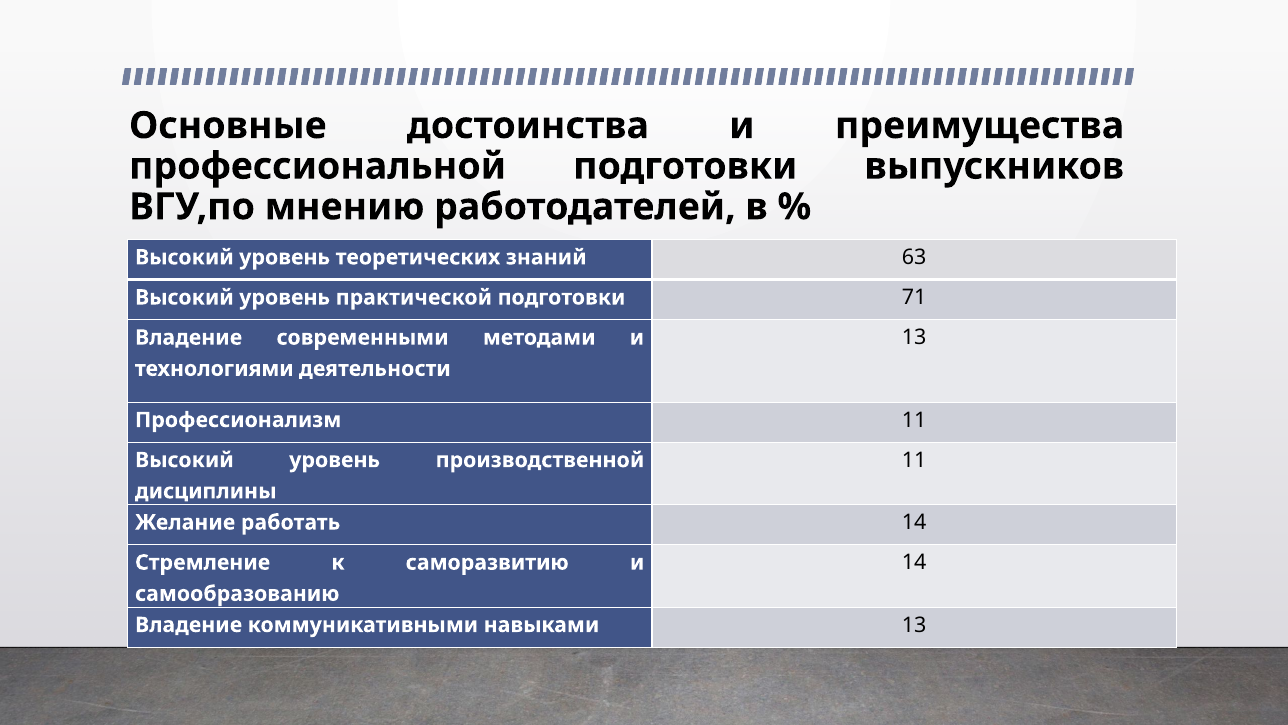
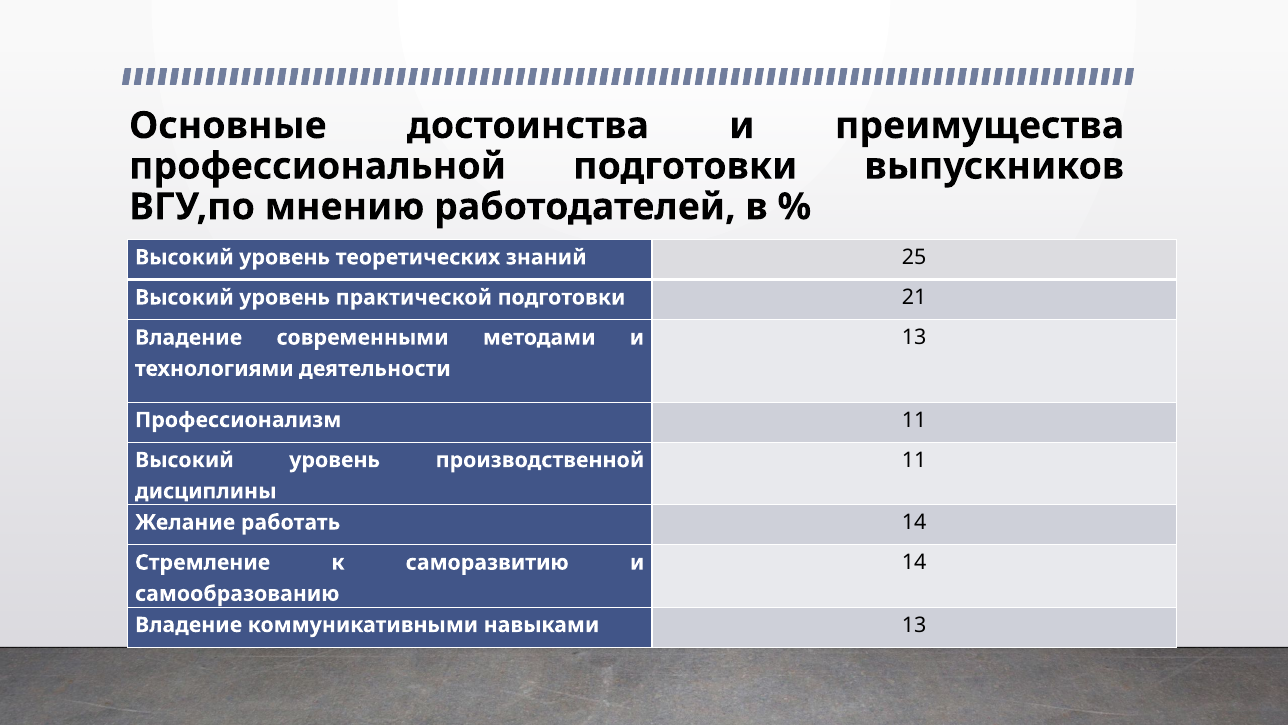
63: 63 -> 25
71: 71 -> 21
